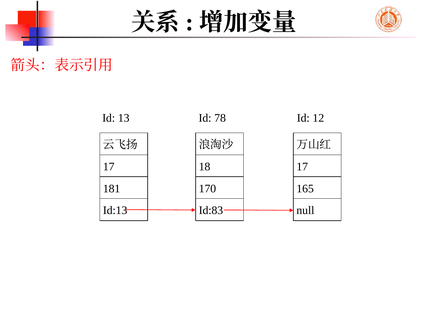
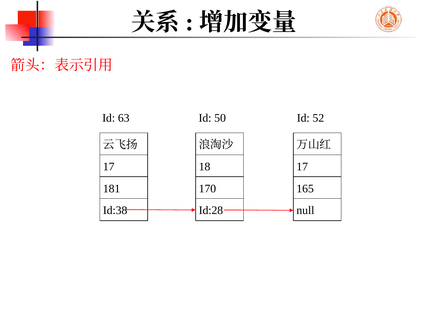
13: 13 -> 63
78: 78 -> 50
12: 12 -> 52
Id:13: Id:13 -> Id:38
Id:83: Id:83 -> Id:28
